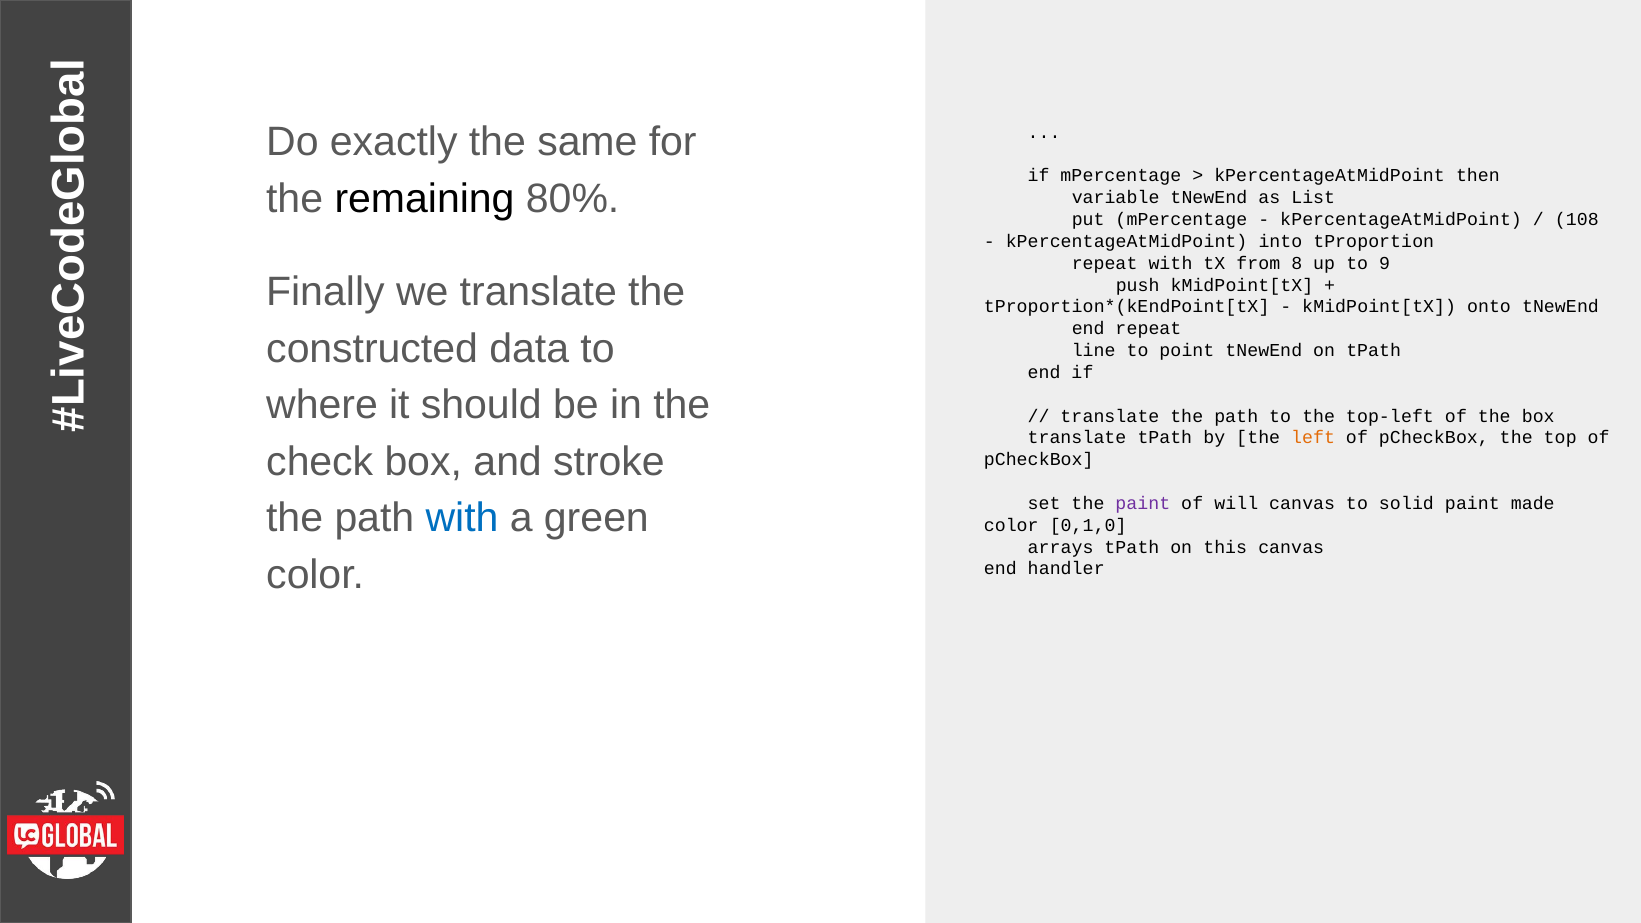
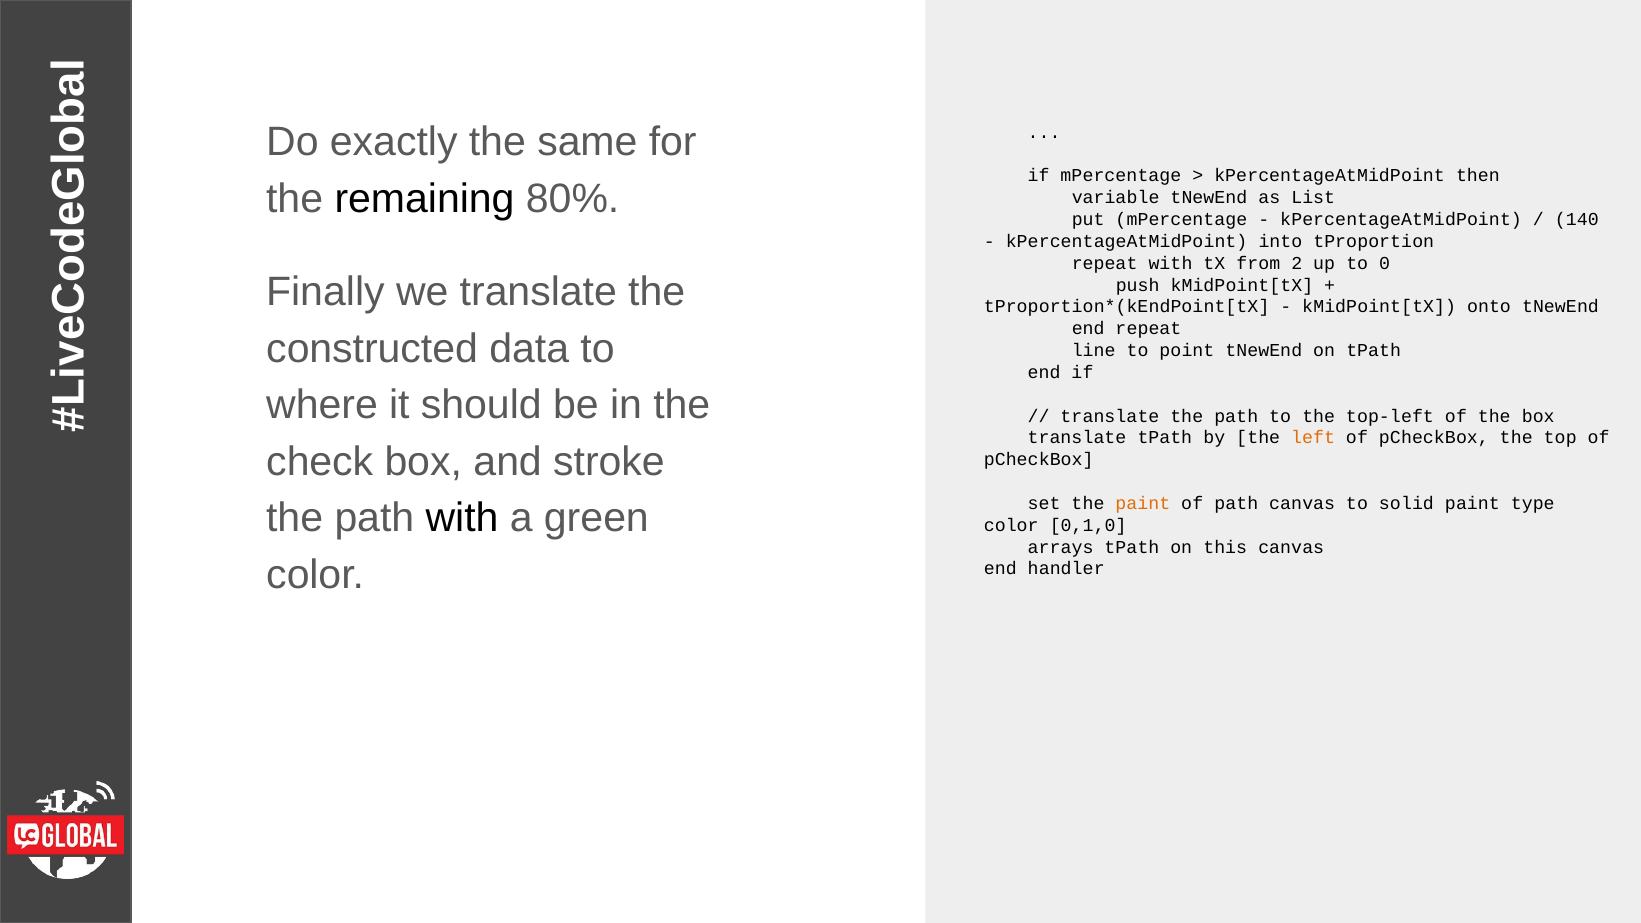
108: 108 -> 140
8: 8 -> 2
9: 9 -> 0
paint at (1143, 503) colour: purple -> orange
of will: will -> path
made: made -> type
with at (462, 518) colour: blue -> black
